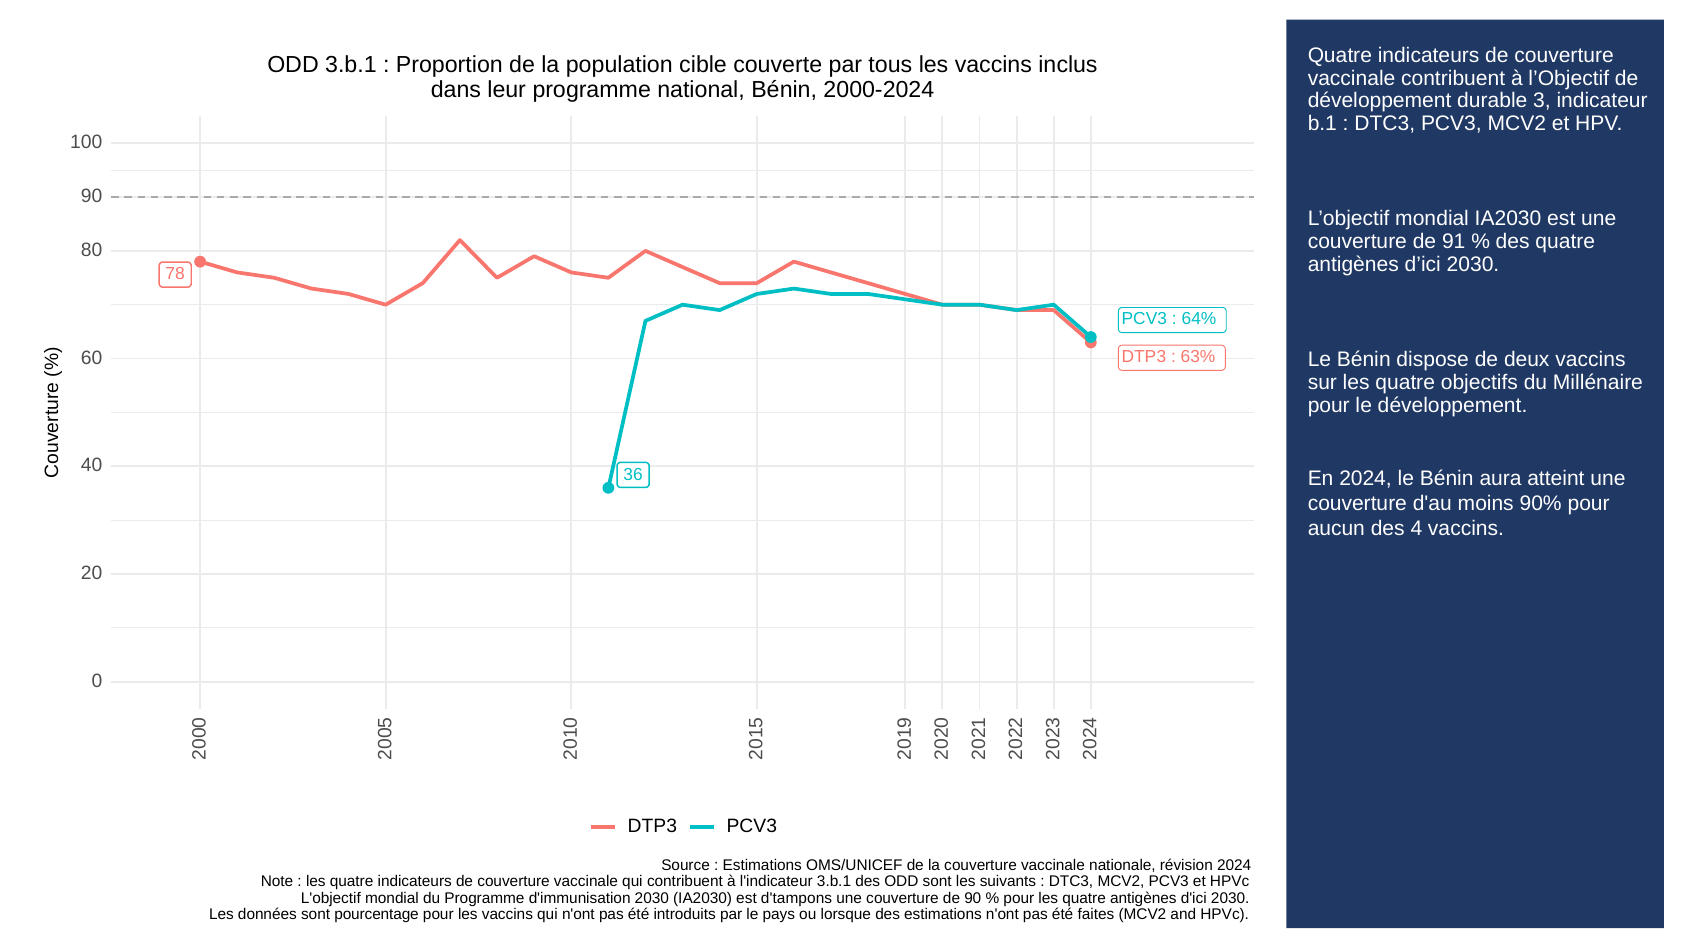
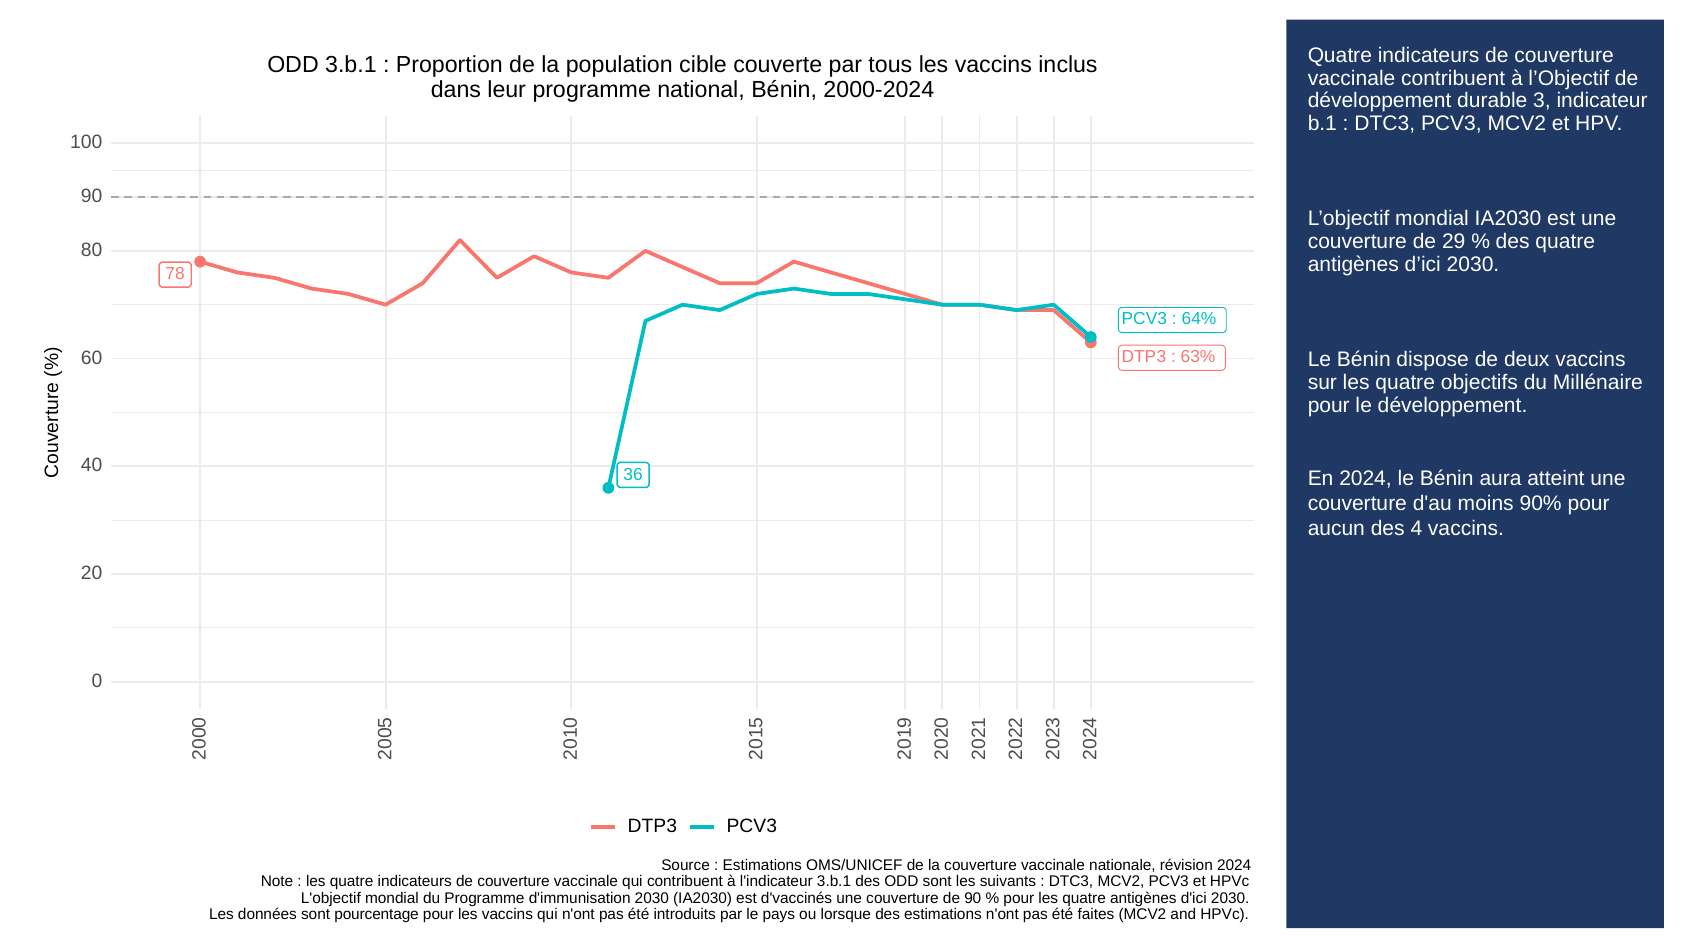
91: 91 -> 29
d'tampons: d'tampons -> d'vaccinés
